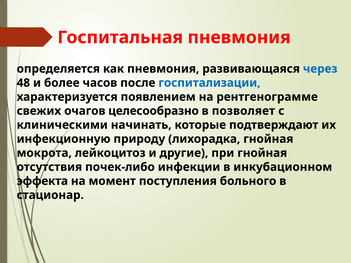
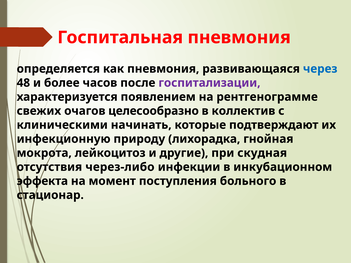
госпитализации colour: blue -> purple
позволяет: позволяет -> коллектив
при гнойная: гнойная -> скудная
почек-либо: почек-либо -> через-либо
